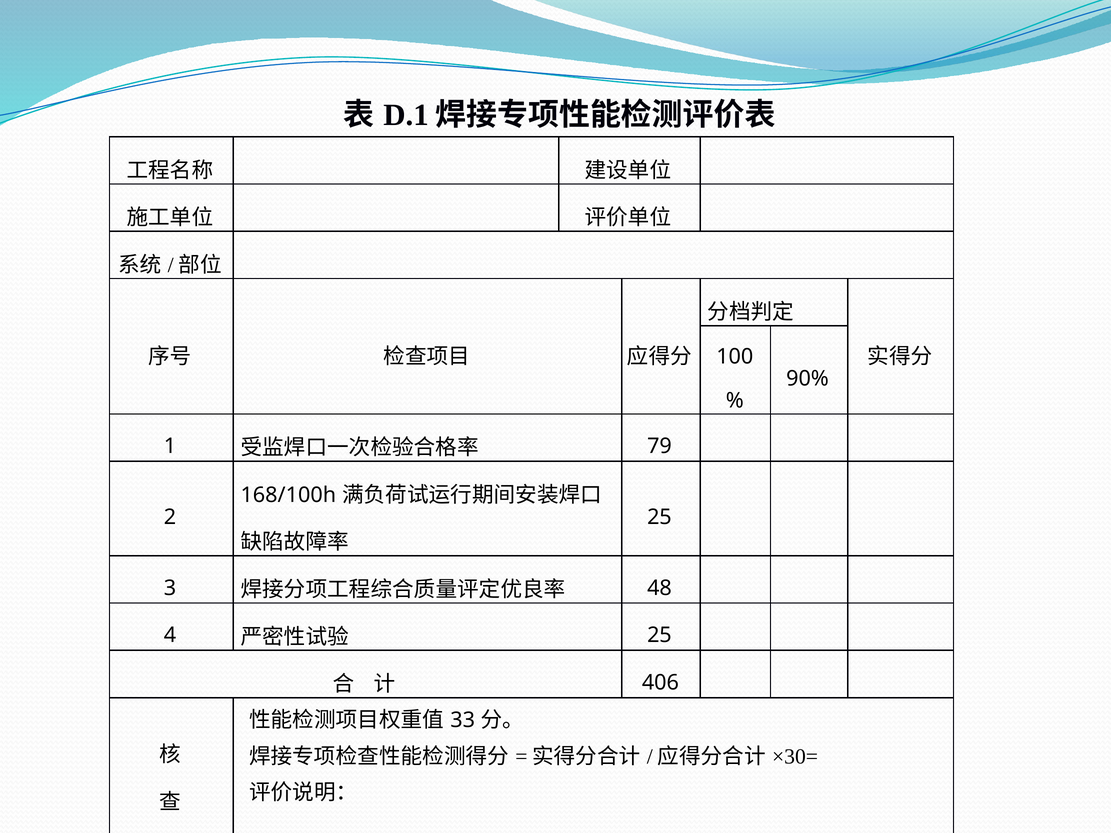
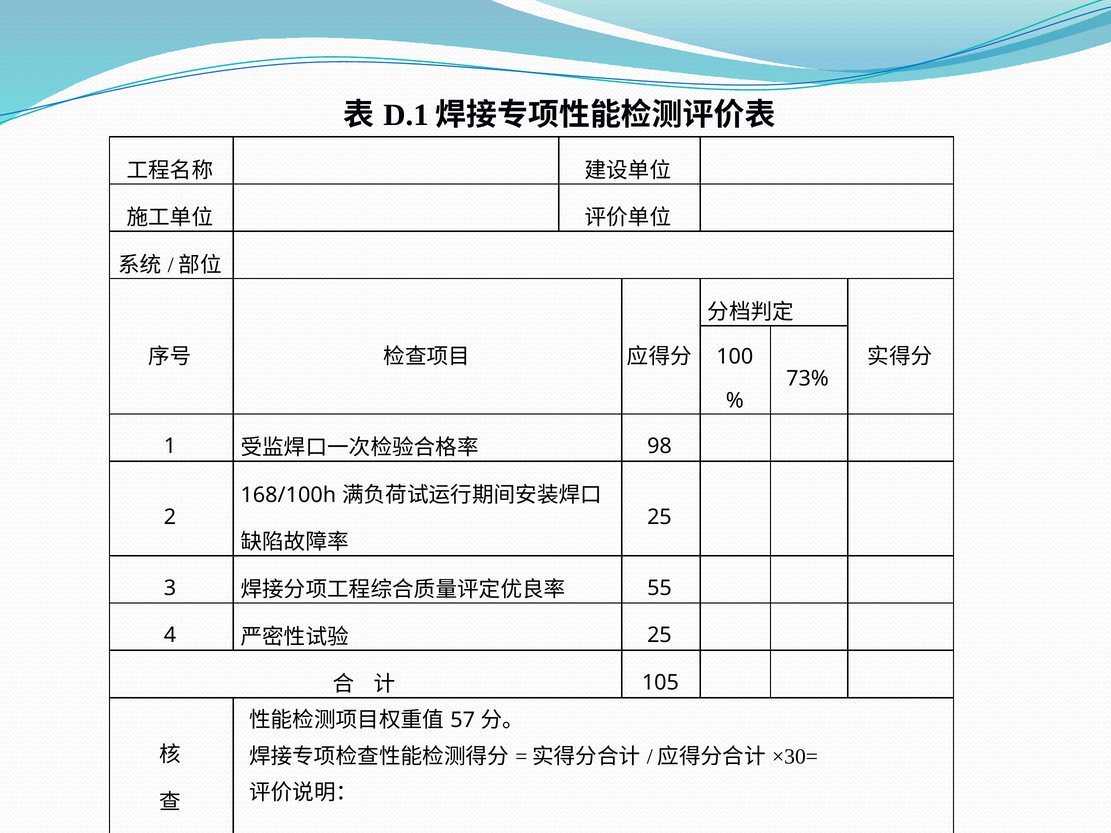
90%: 90% -> 73%
79: 79 -> 98
48: 48 -> 55
406: 406 -> 105
33: 33 -> 57
